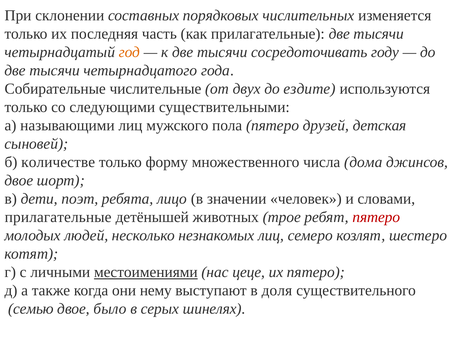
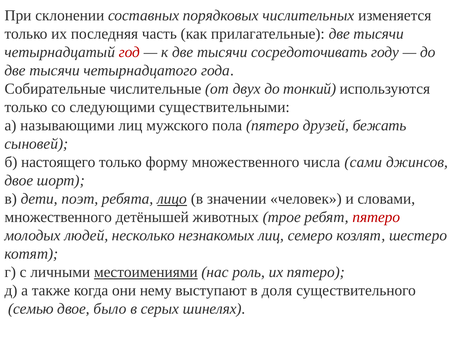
год colour: orange -> red
ездите: ездите -> тонкий
детская: детская -> бежать
количестве: количестве -> настоящего
дома: дома -> сами
лицо underline: none -> present
прилагательные at (58, 217): прилагательные -> множественного
цеце: цеце -> роль
